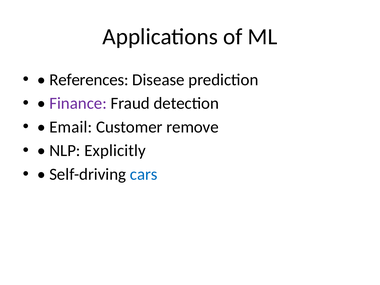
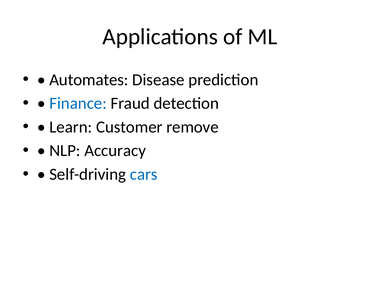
References: References -> Automates
Finance colour: purple -> blue
Email: Email -> Learn
Explicitly: Explicitly -> Accuracy
